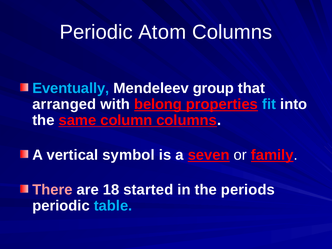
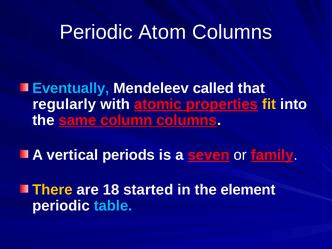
group: group -> called
arranged: arranged -> regularly
belong: belong -> atomic
fit colour: light blue -> yellow
symbol: symbol -> periods
There colour: pink -> yellow
periods: periods -> element
